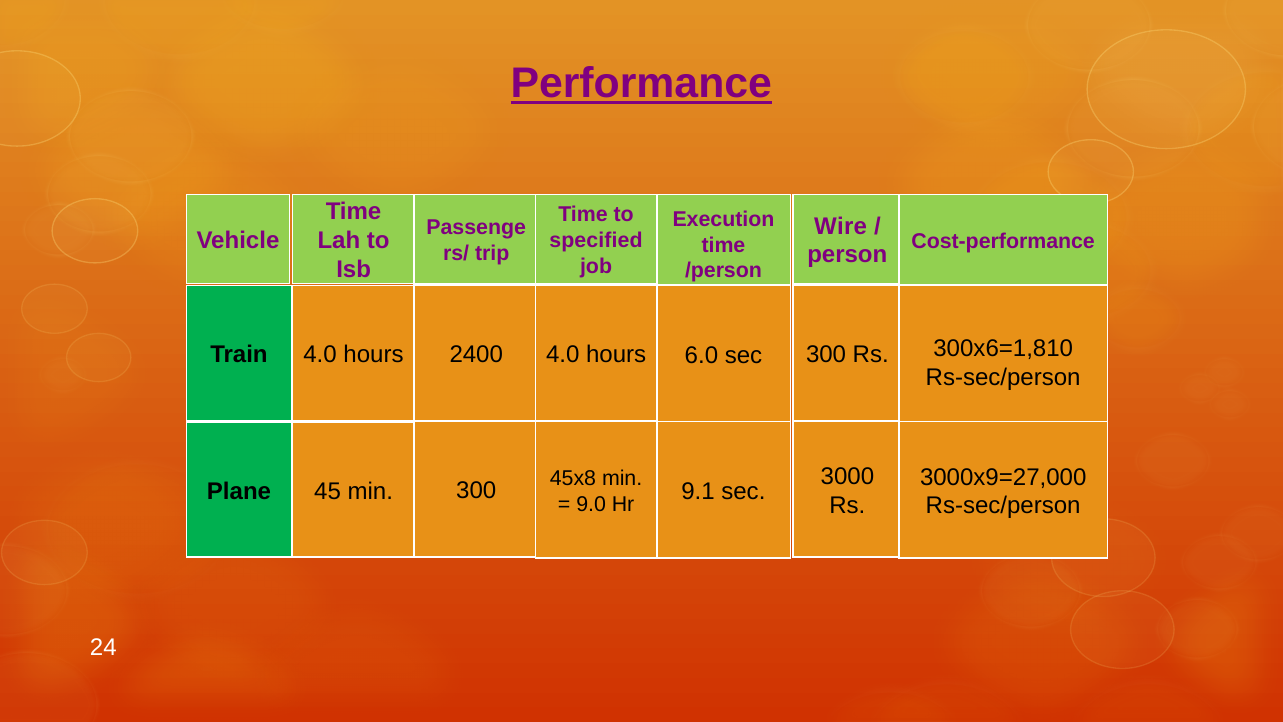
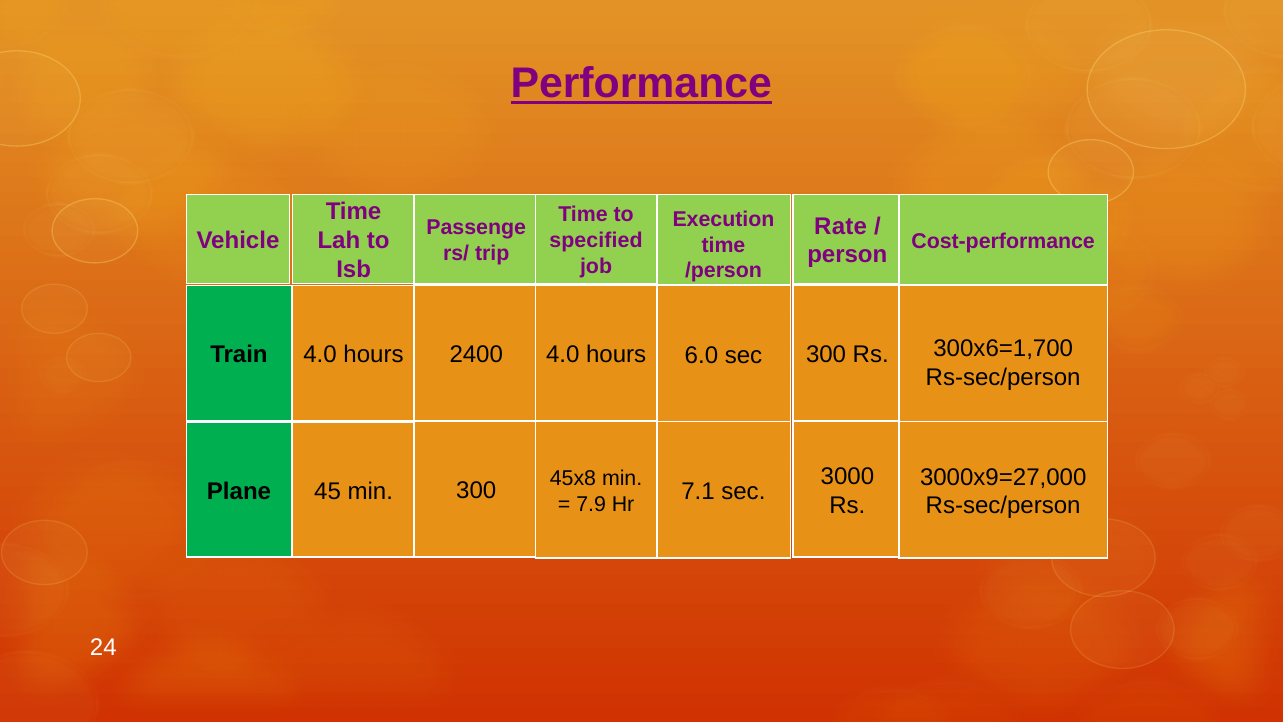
Wire: Wire -> Rate
300x6=1,810: 300x6=1,810 -> 300x6=1,700
9.1: 9.1 -> 7.1
9.0: 9.0 -> 7.9
